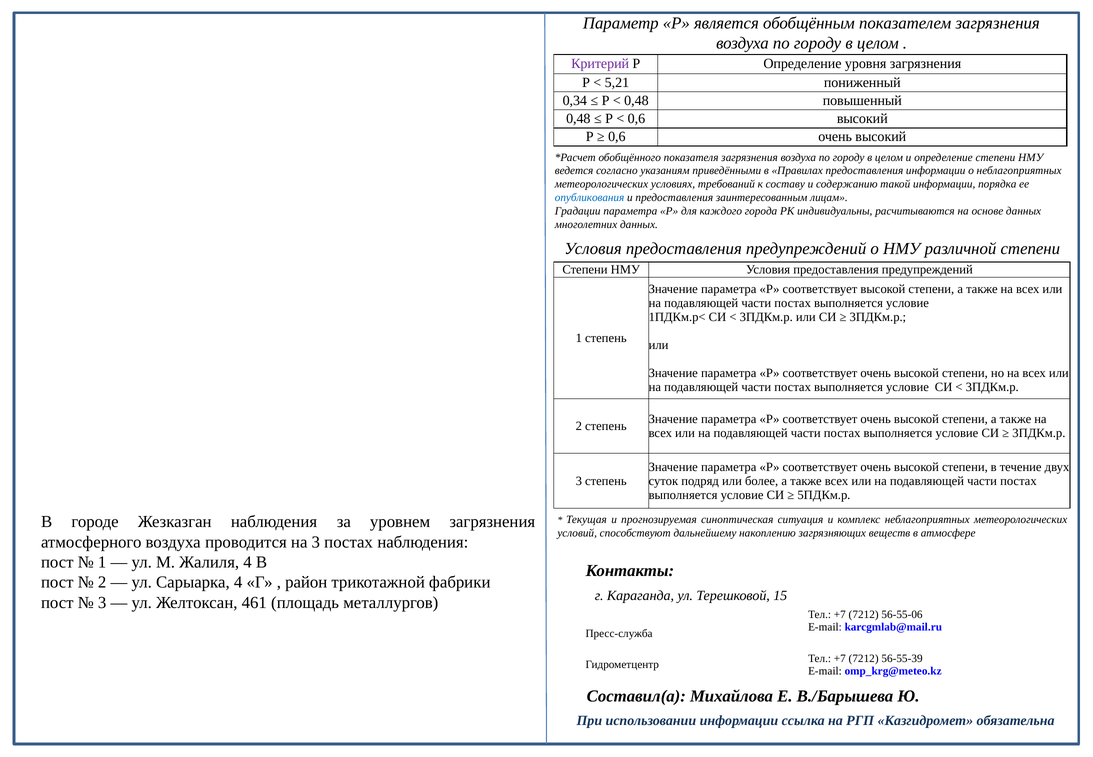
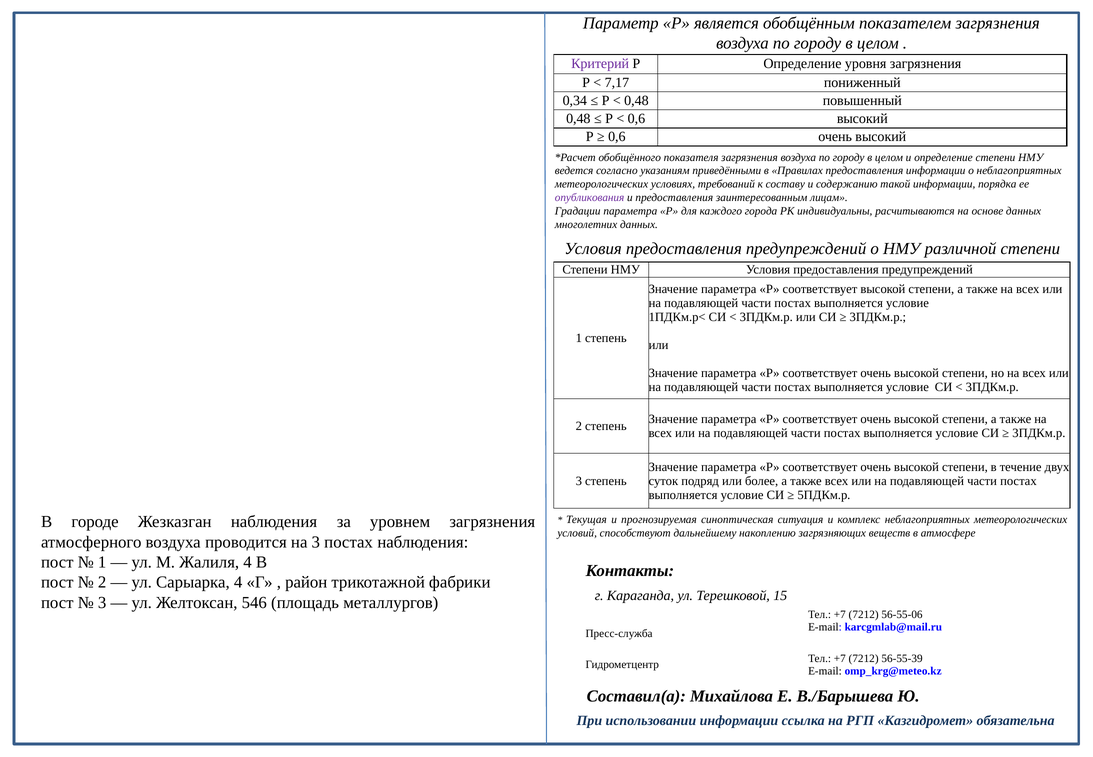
5,21: 5,21 -> 7,17
опубликования colour: blue -> purple
461: 461 -> 546
